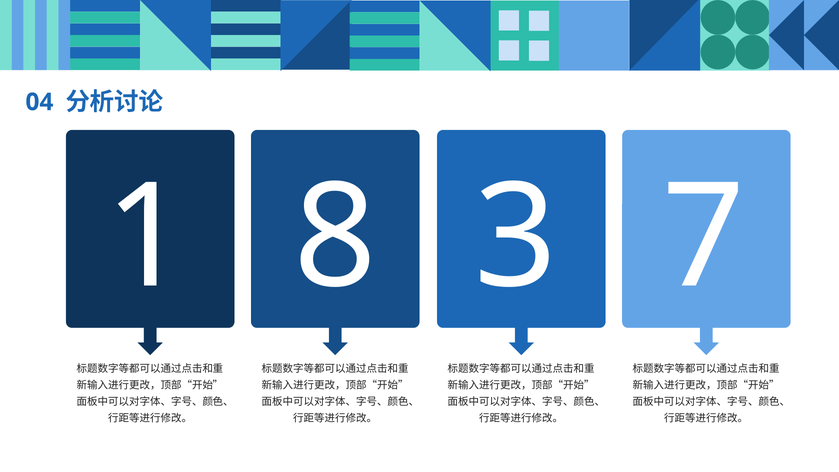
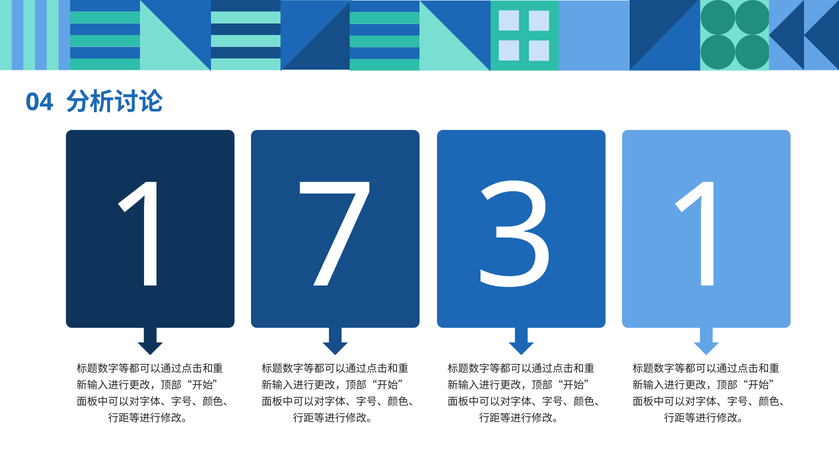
8: 8 -> 7
3 7: 7 -> 1
